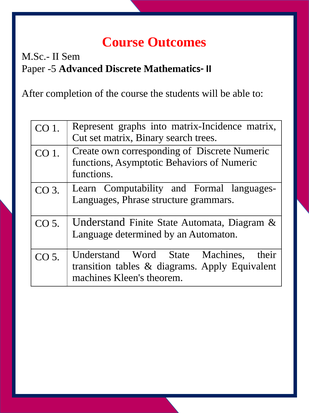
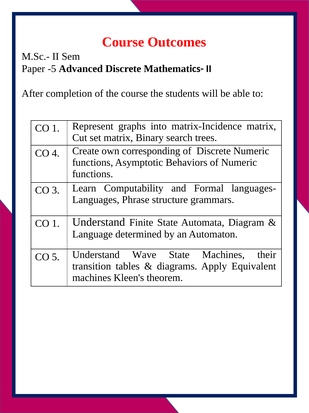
1 at (56, 153): 1 -> 4
5 at (56, 223): 5 -> 1
Word: Word -> Wave
